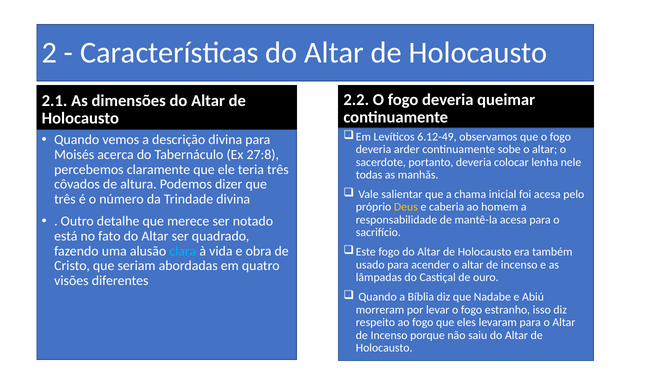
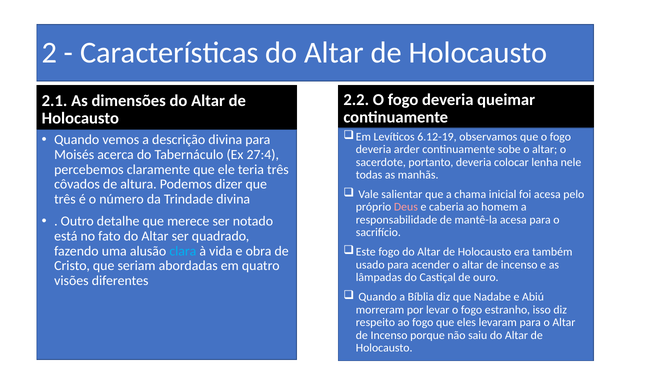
6.12-49: 6.12-49 -> 6.12-19
27:8: 27:8 -> 27:4
Deus colour: yellow -> pink
